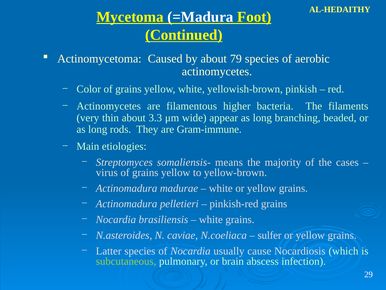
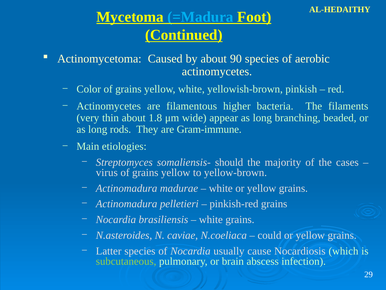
=Madura colour: white -> light blue
79: 79 -> 90
3.3: 3.3 -> 1.8
means: means -> should
sulfer: sulfer -> could
